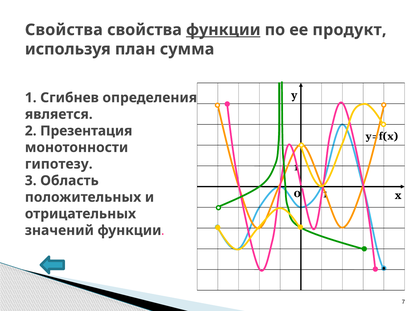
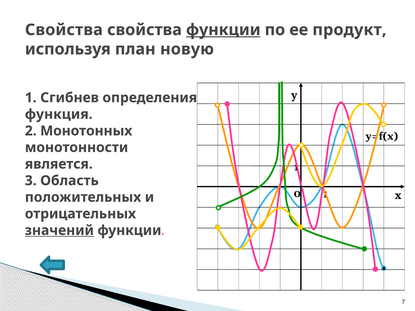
сумма: сумма -> новую
является: является -> функция
Презентация: Презентация -> Монотонных
гипотезу: гипотезу -> является
значений underline: none -> present
